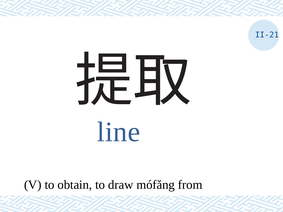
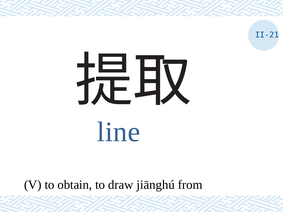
mófǎng: mófǎng -> jiānghú
